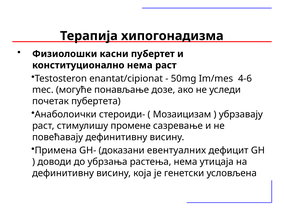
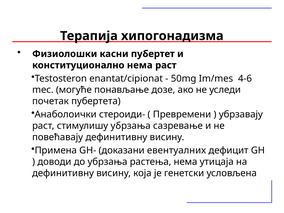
Мозаицизам: Мозаицизам -> Превремени
стимулишу промене: промене -> убрзања
